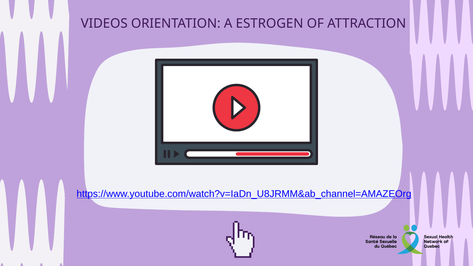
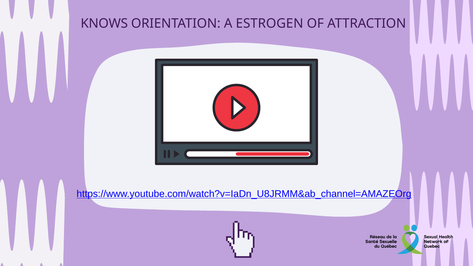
VIDEOS: VIDEOS -> KNOWS
